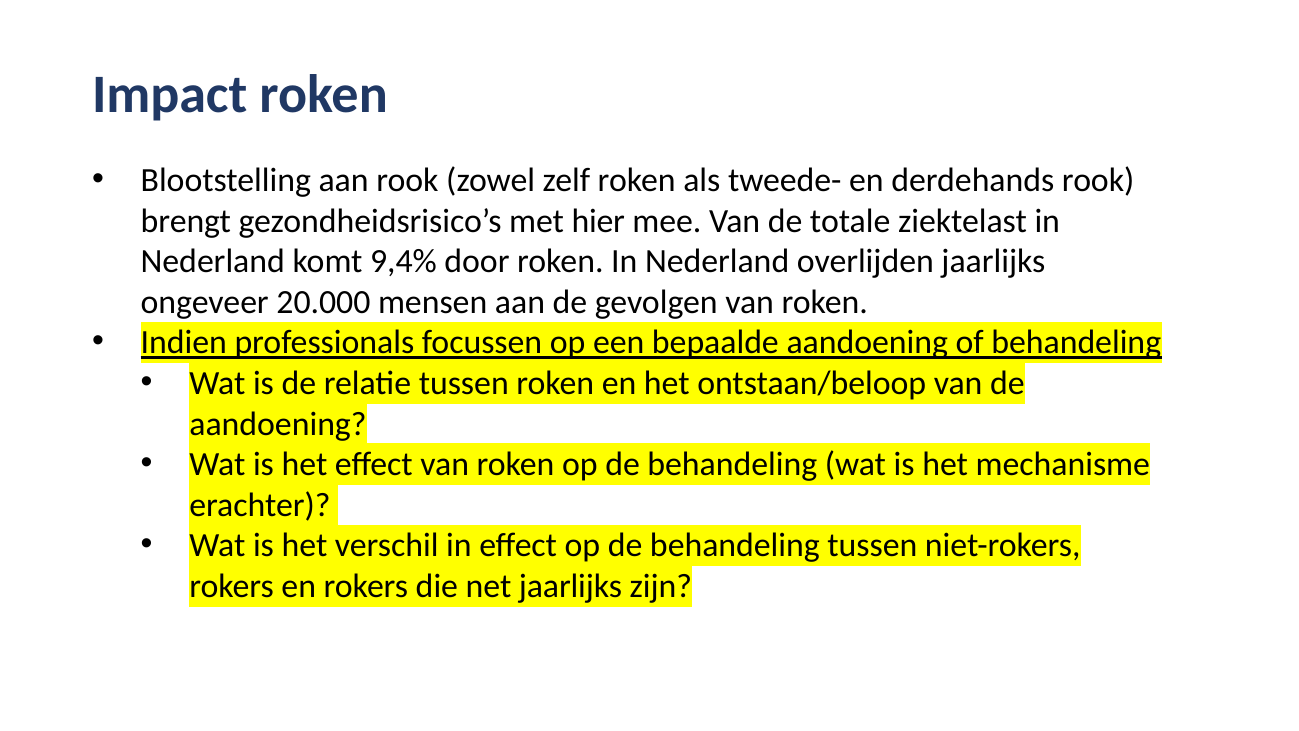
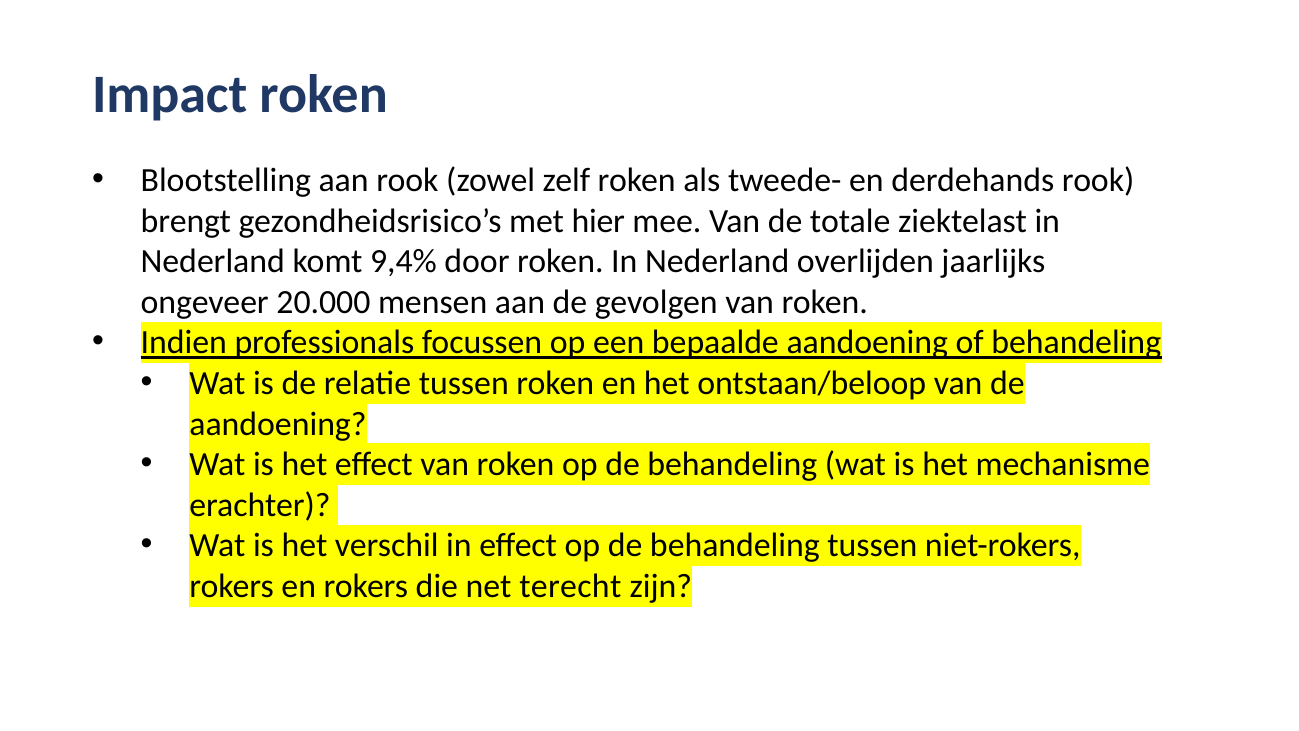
net jaarlijks: jaarlijks -> terecht
